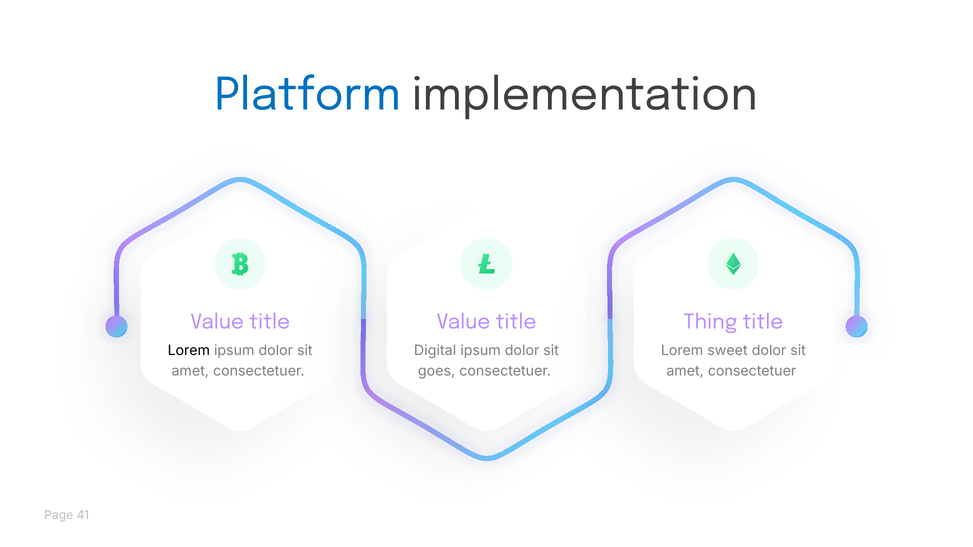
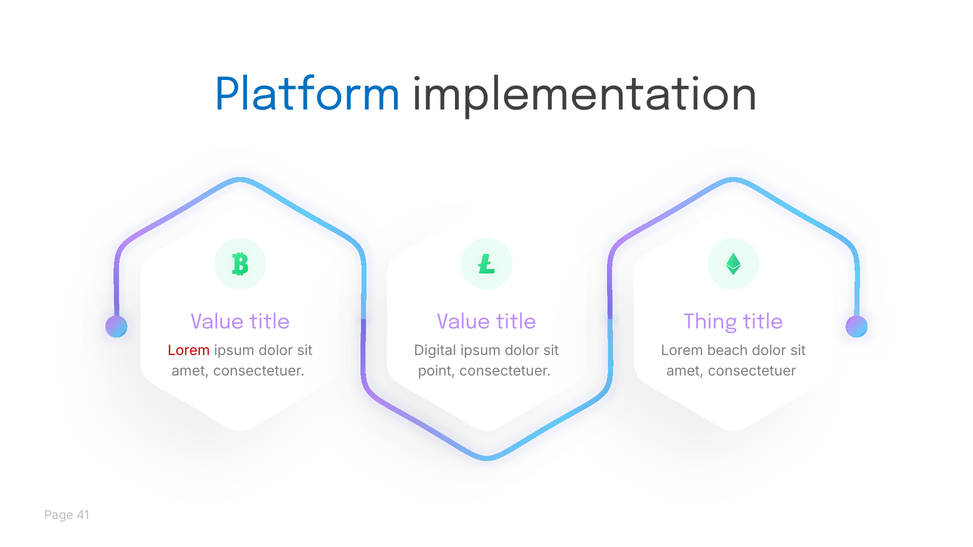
Lorem at (189, 351) colour: black -> red
sweet: sweet -> beach
goes: goes -> point
